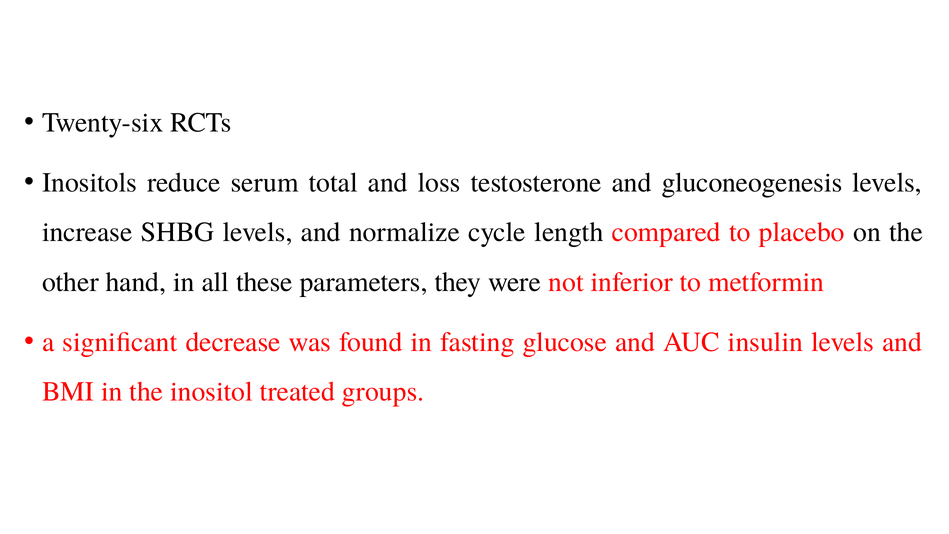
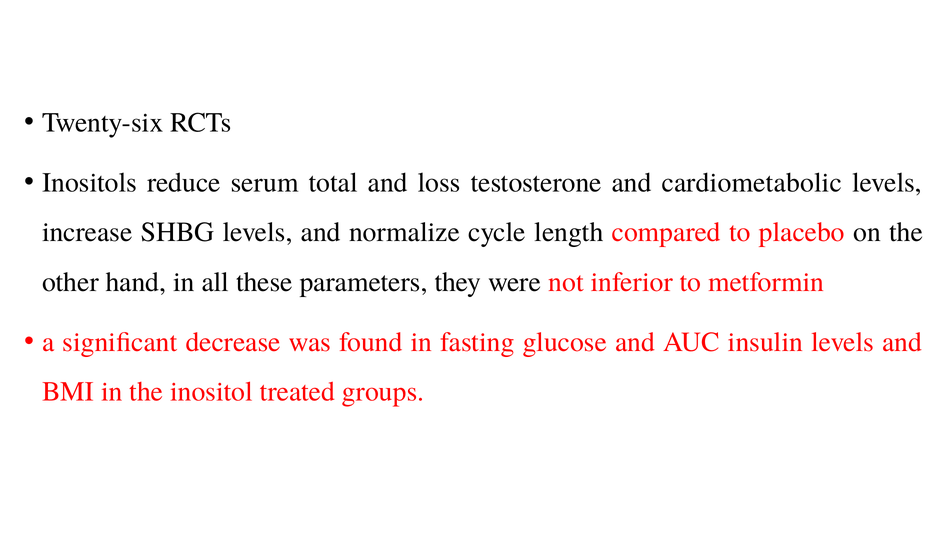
gluconeogenesis: gluconeogenesis -> cardiometabolic
